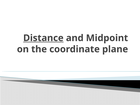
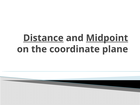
Midpoint underline: none -> present
